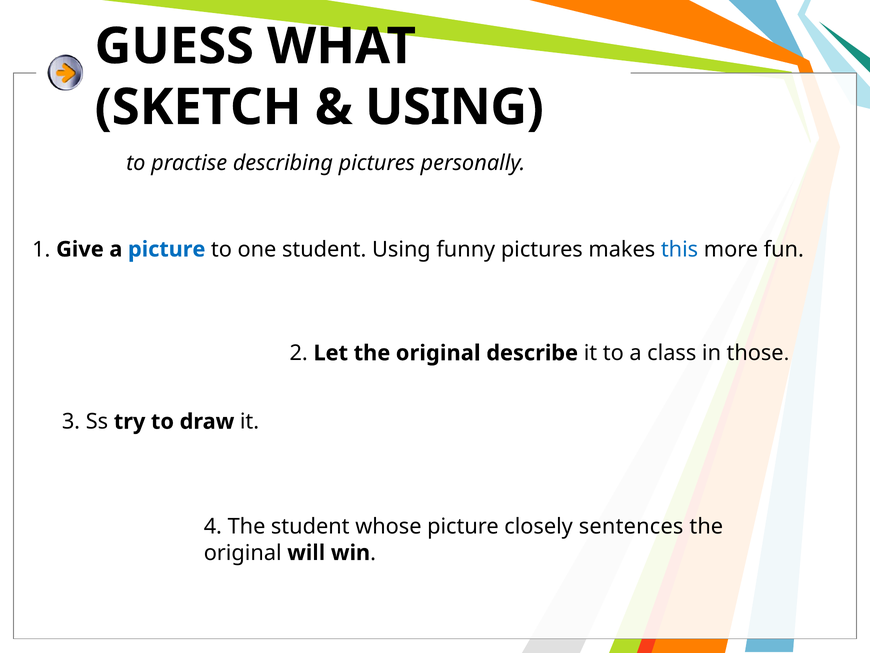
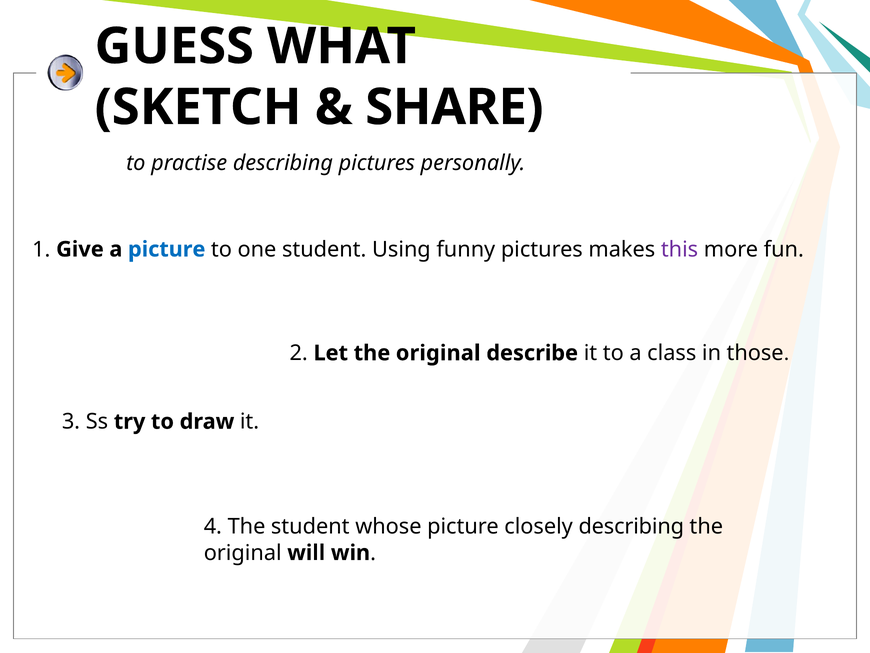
USING at (454, 107): USING -> SHARE
this colour: blue -> purple
closely sentences: sentences -> describing
